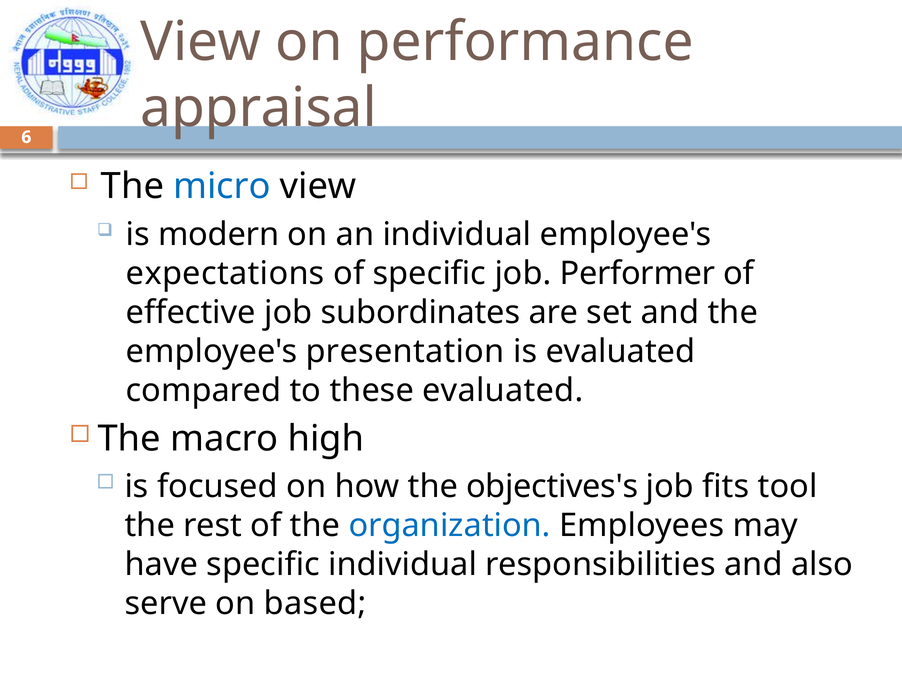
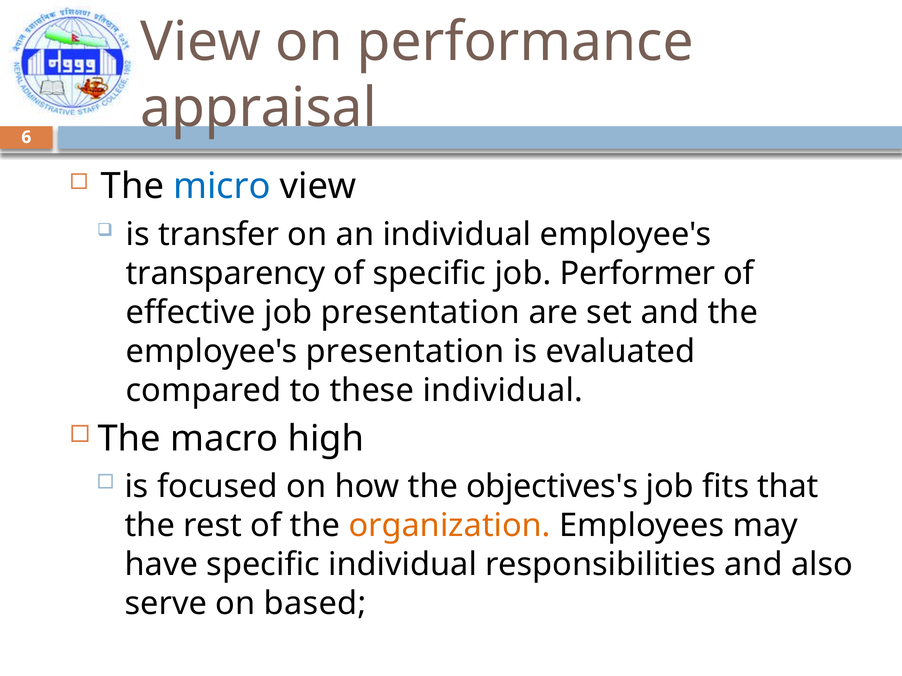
modern: modern -> transfer
expectations: expectations -> transparency
job subordinates: subordinates -> presentation
these evaluated: evaluated -> individual
tool: tool -> that
organization colour: blue -> orange
